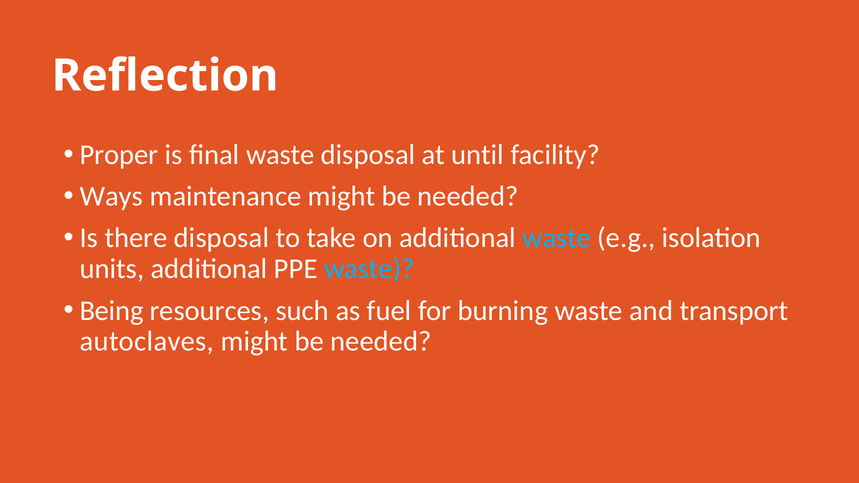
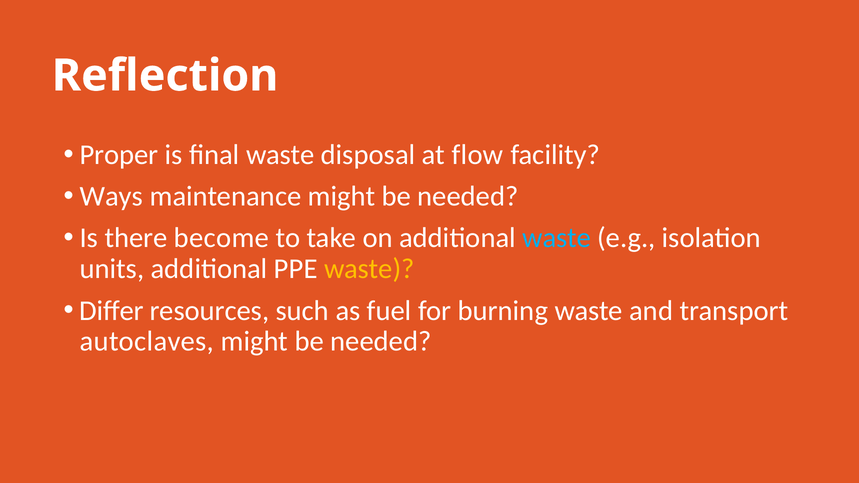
until: until -> flow
there disposal: disposal -> become
waste at (369, 269) colour: light blue -> yellow
Being: Being -> Differ
